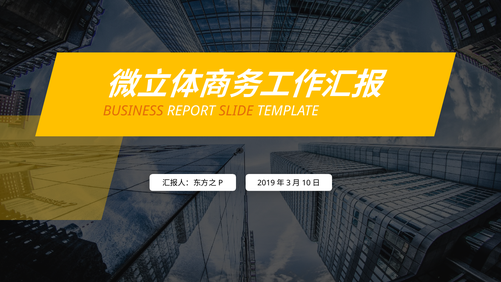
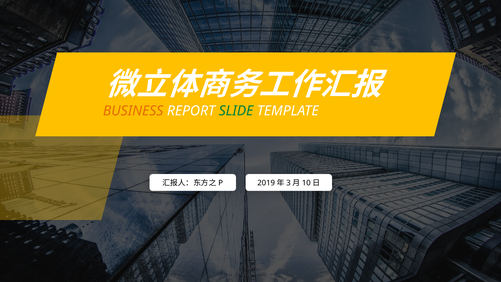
SLIDE colour: orange -> green
